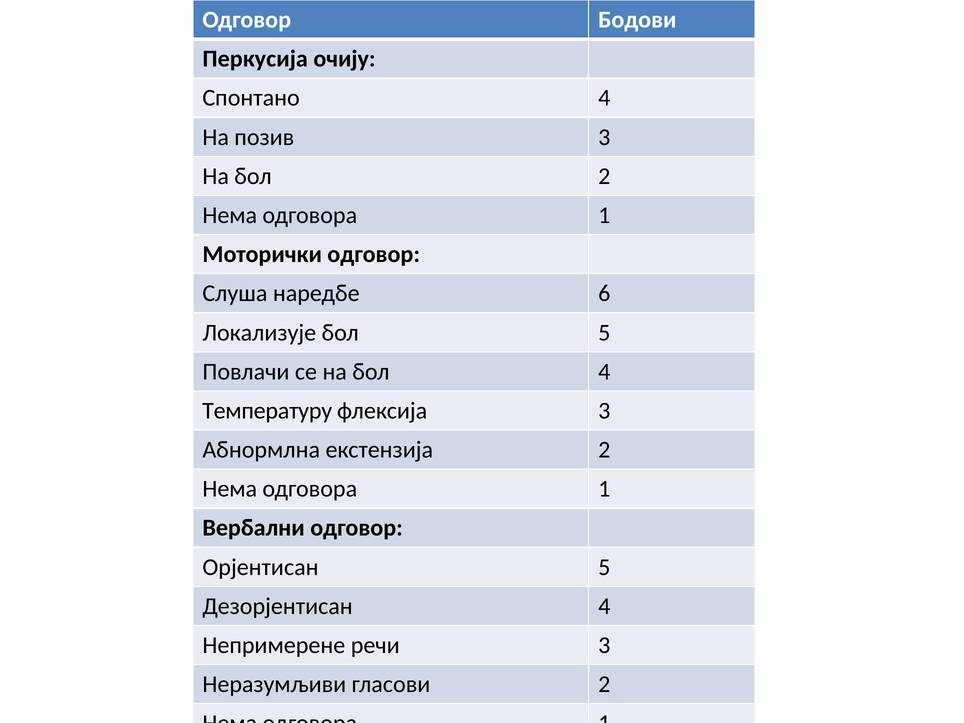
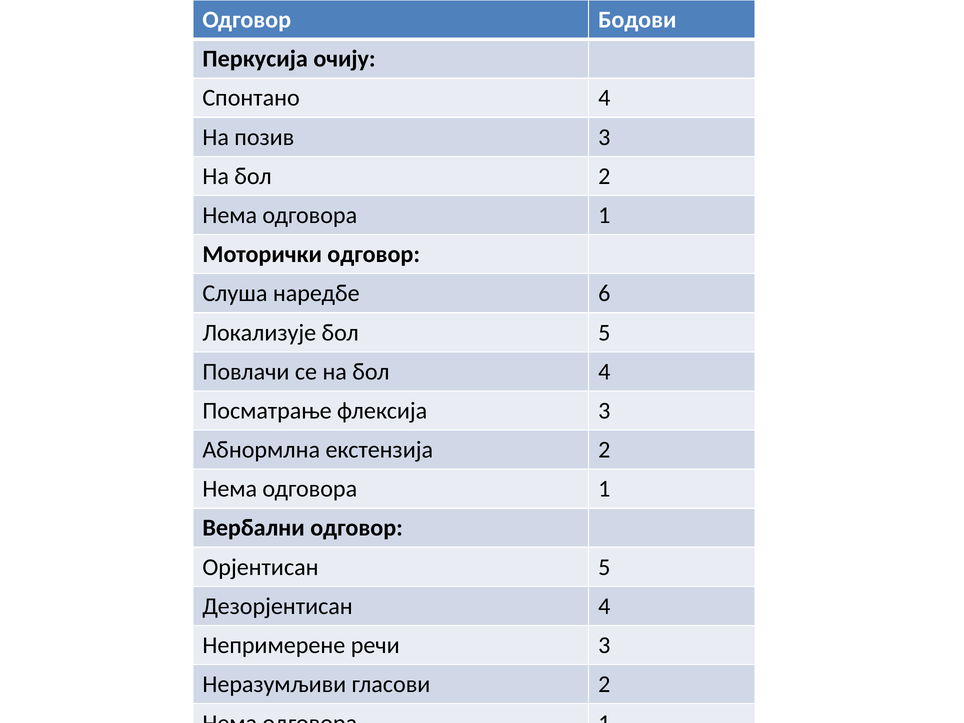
Температуру: Температуру -> Посматрање
